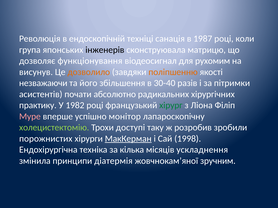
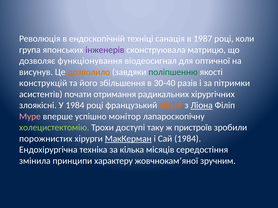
інженерів colour: black -> purple
рухомим: рухомим -> оптичної
поліпшенню colour: orange -> green
незважаючи: незважаючи -> конструкцій
абсолютно: абсолютно -> отримання
практику: практику -> злоякісні
У 1982: 1982 -> 1984
хірург colour: green -> orange
Ліона underline: none -> present
розробив: розробив -> пристроїв
Сай 1998: 1998 -> 1984
ускладнення: ускладнення -> середостіння
діатермія: діатермія -> характеру
